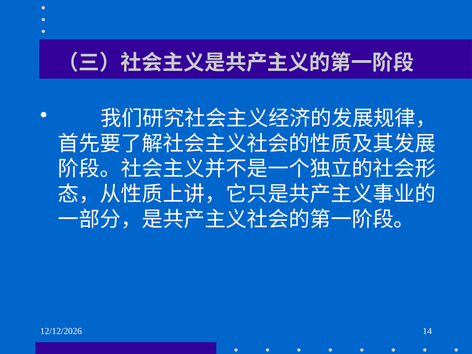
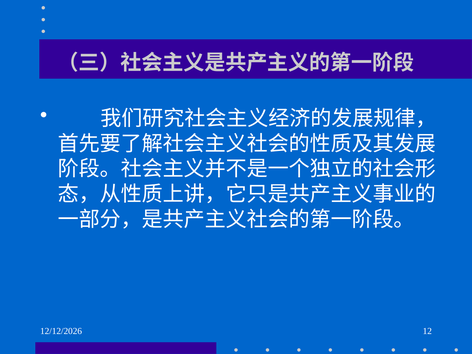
14: 14 -> 12
